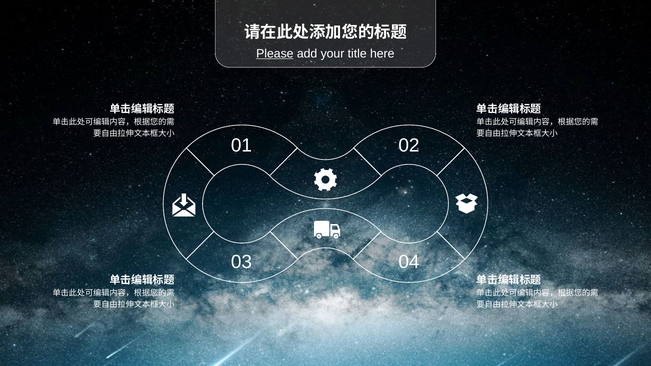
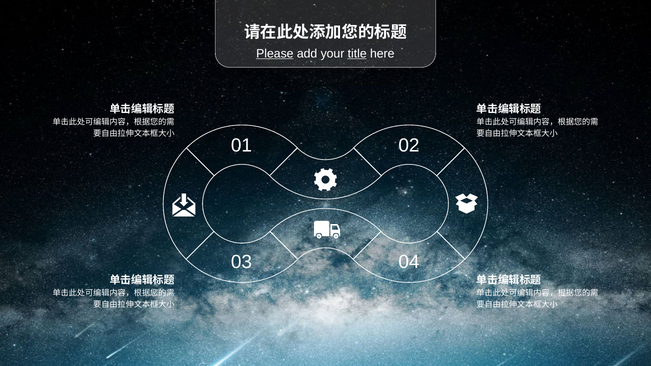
title underline: none -> present
